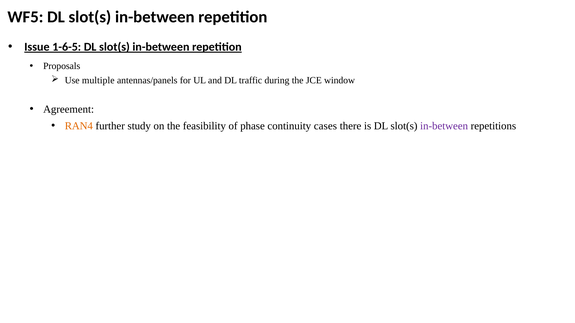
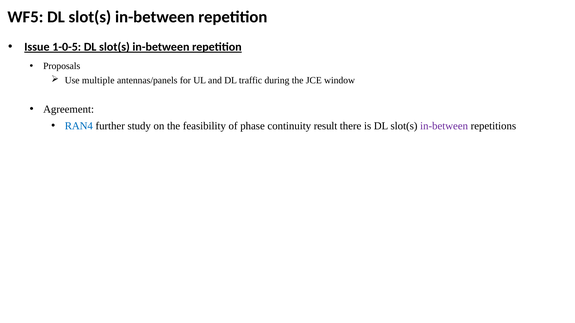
1-6-5: 1-6-5 -> 1-0-5
RAN4 colour: orange -> blue
cases: cases -> result
